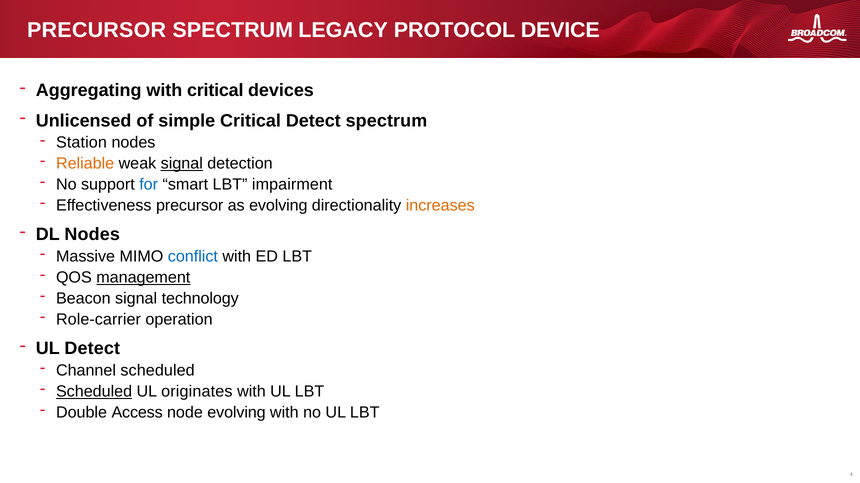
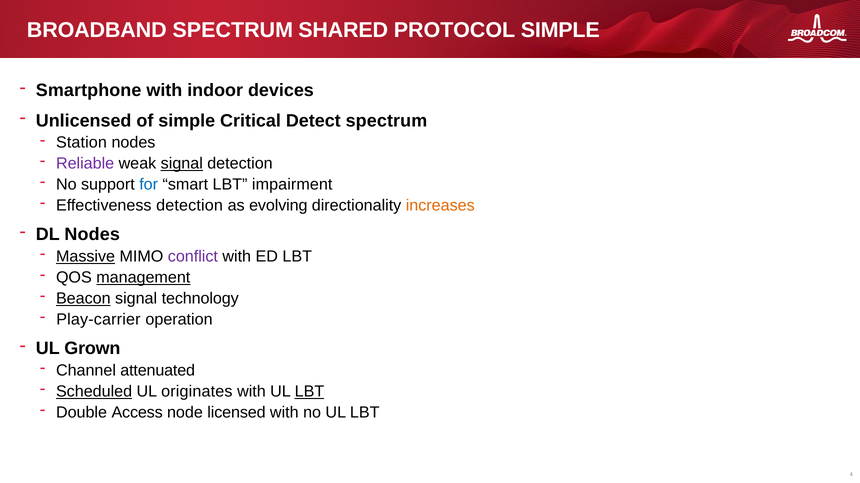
PRECURSOR at (97, 30): PRECURSOR -> BROADBAND
LEGACY: LEGACY -> SHARED
PROTOCOL DEVICE: DEVICE -> SIMPLE
Aggregating: Aggregating -> Smartphone
with critical: critical -> indoor
Reliable colour: orange -> purple
Effectiveness precursor: precursor -> detection
Massive underline: none -> present
conflict colour: blue -> purple
Beacon underline: none -> present
Role-carrier: Role-carrier -> Play-carrier
UL Detect: Detect -> Grown
Channel scheduled: scheduled -> attenuated
LBT at (309, 392) underline: none -> present
node evolving: evolving -> licensed
